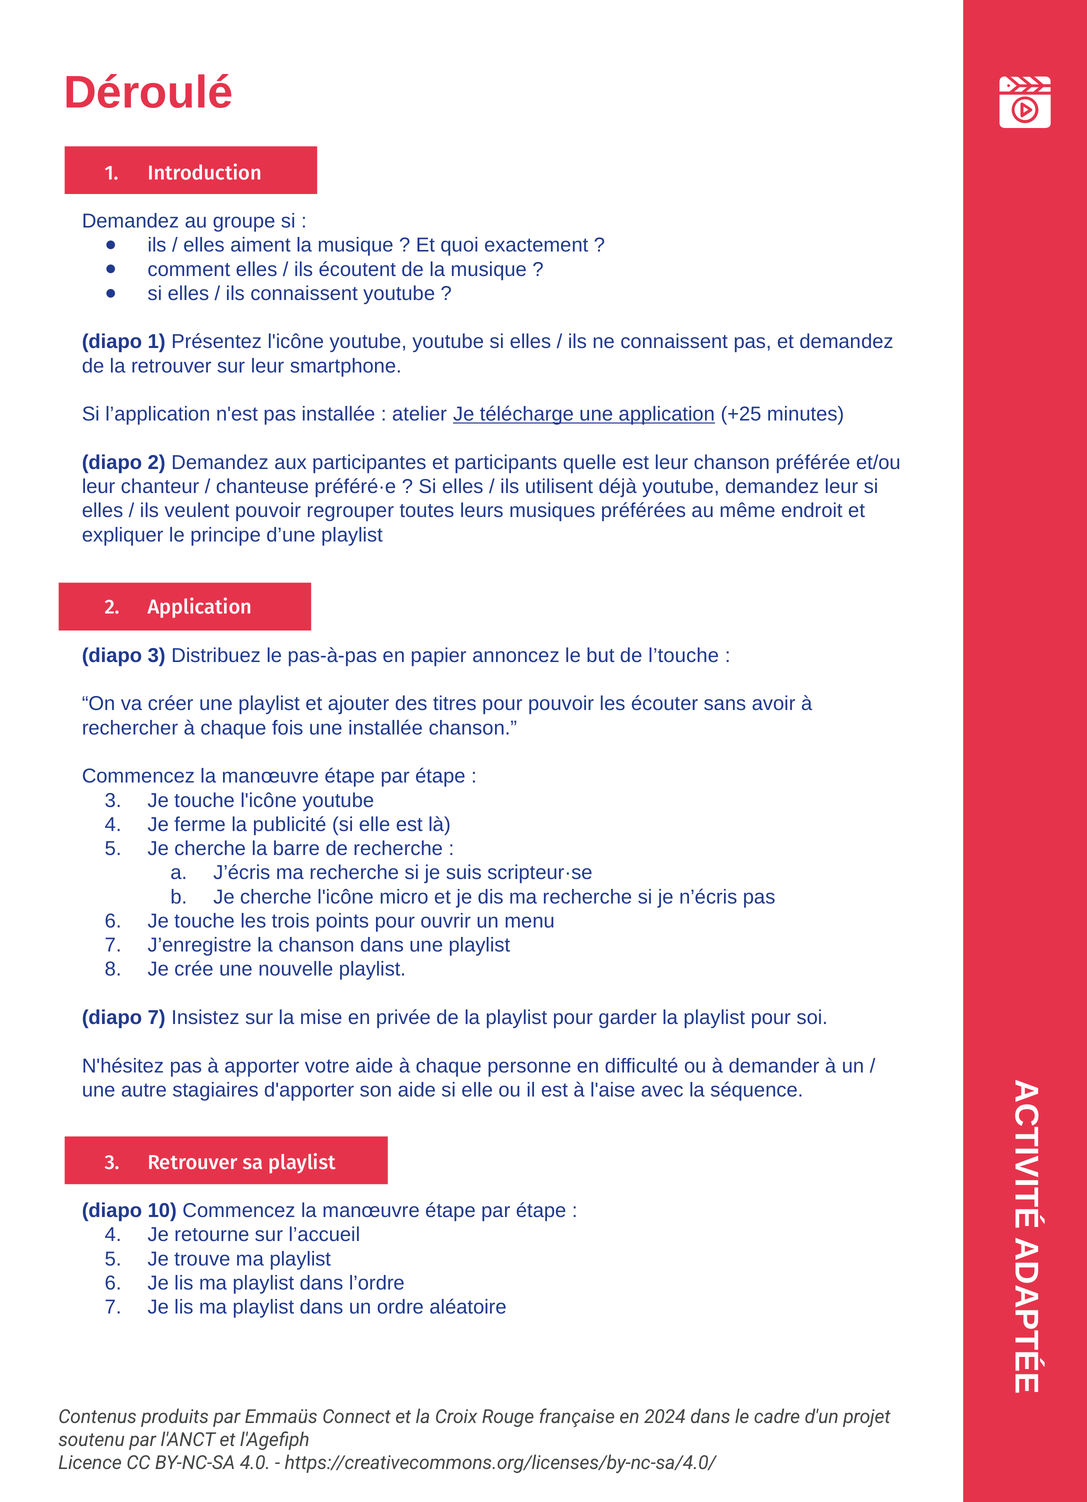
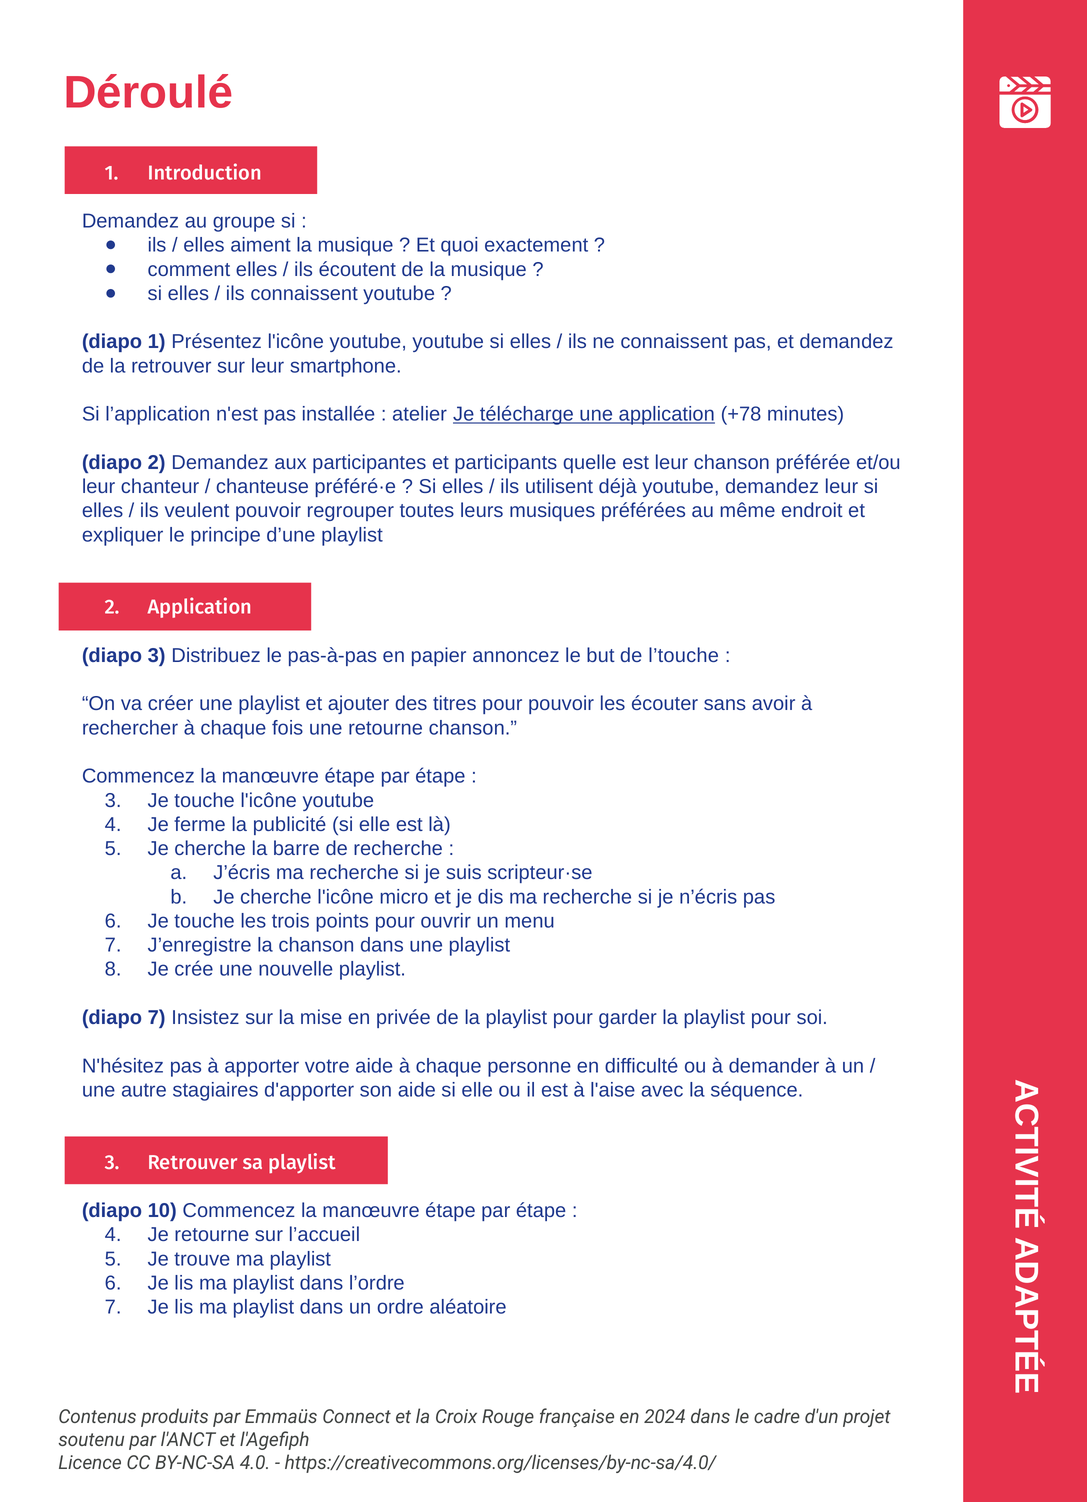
+25: +25 -> +78
une installée: installée -> retourne
